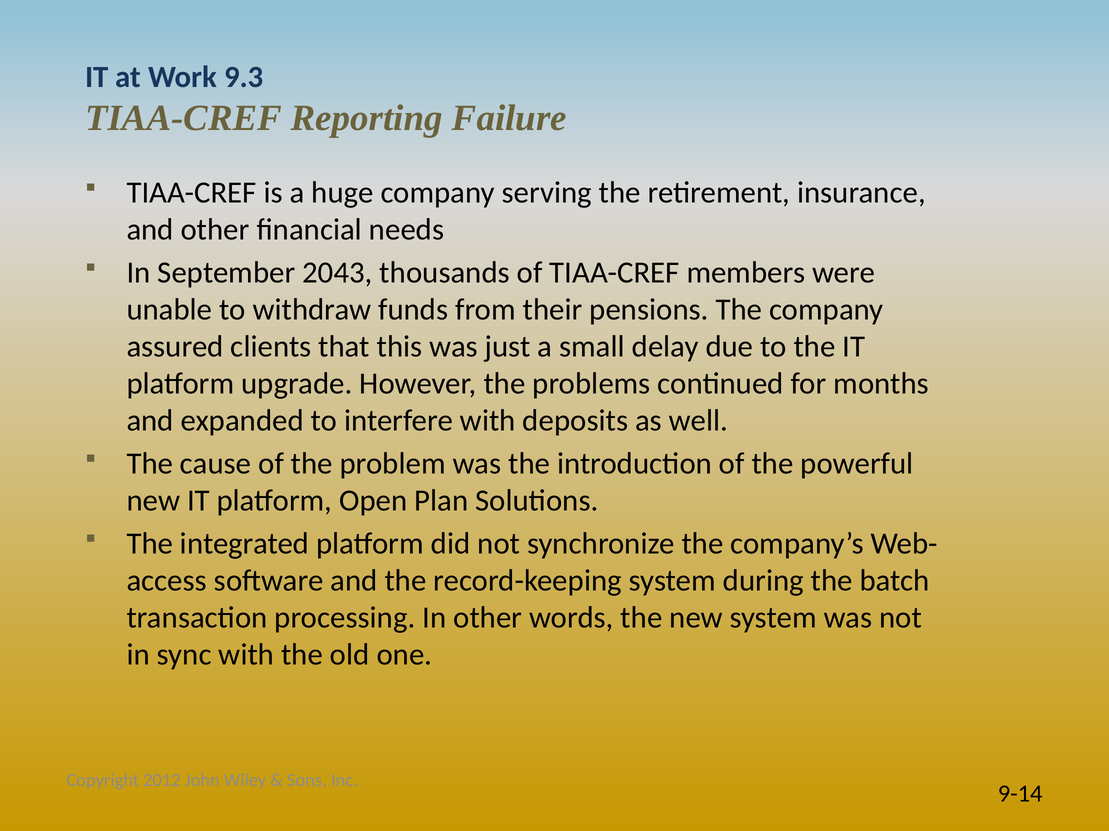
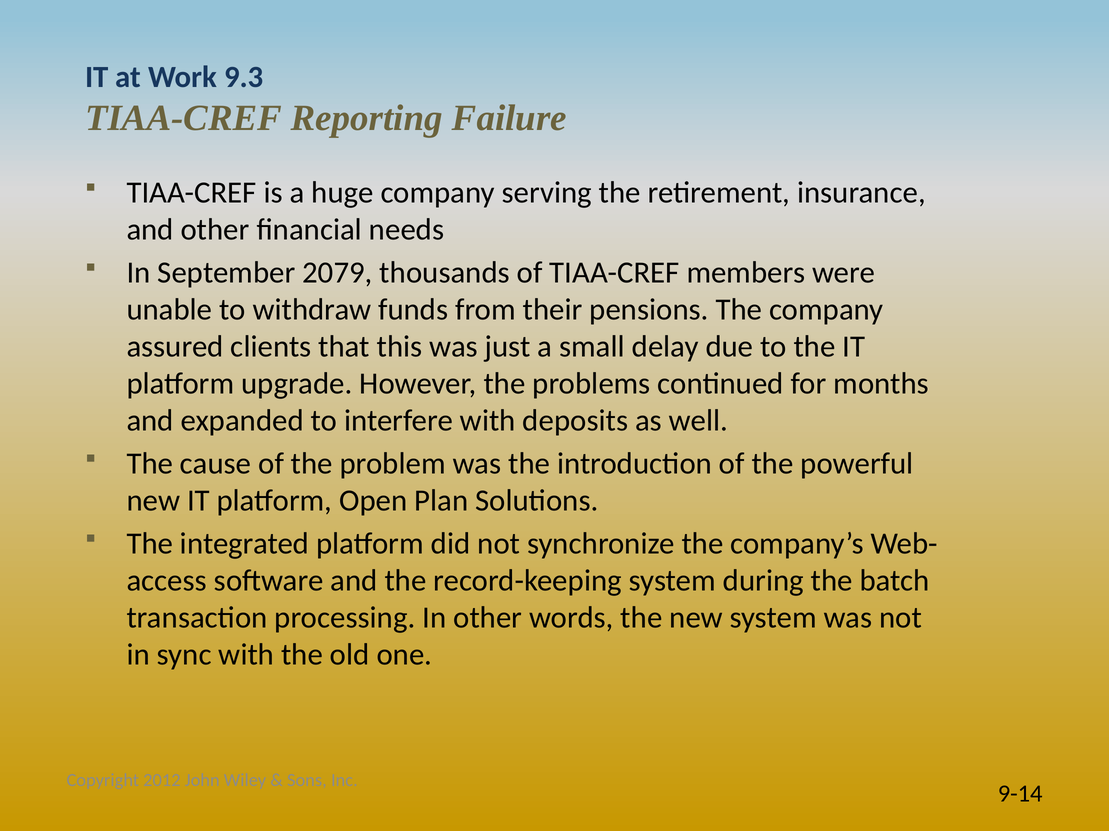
2043: 2043 -> 2079
